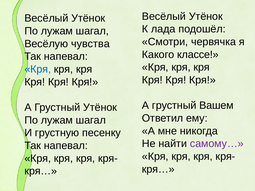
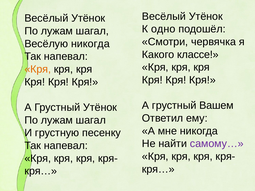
лада: лада -> одно
Весёлую чувства: чувства -> никогда
Кря at (38, 69) colour: blue -> orange
